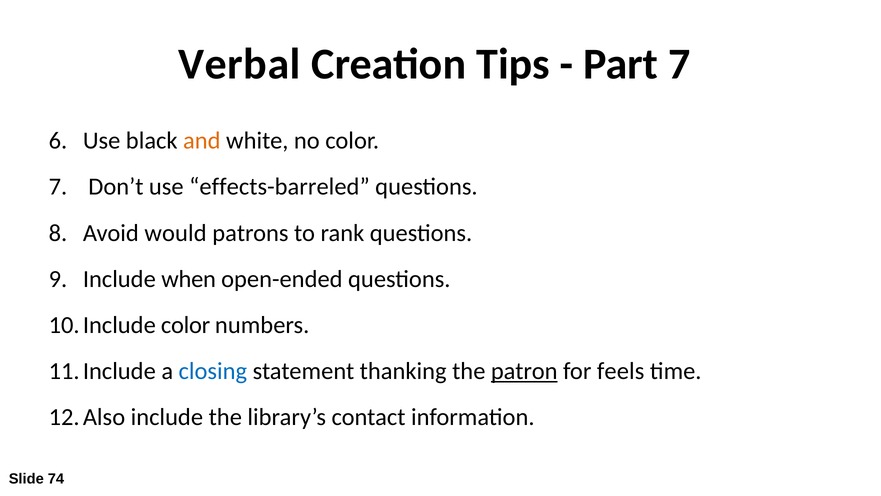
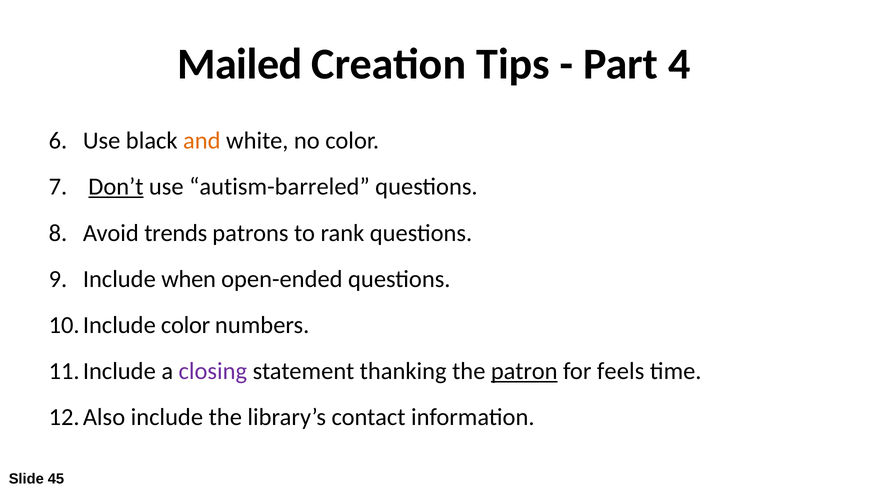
Verbal: Verbal -> Mailed
Part 7: 7 -> 4
Don’t underline: none -> present
effects-barreled: effects-barreled -> autism-barreled
would: would -> trends
closing colour: blue -> purple
74: 74 -> 45
